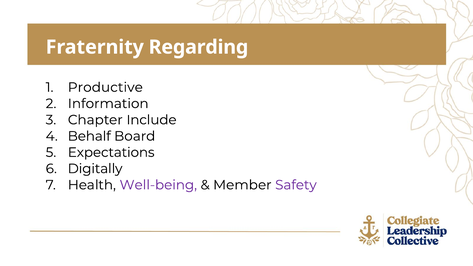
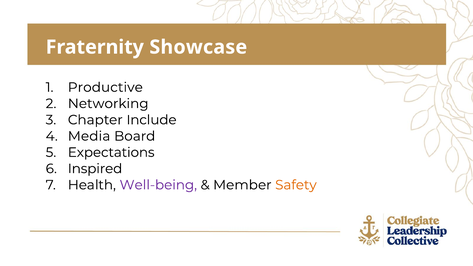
Regarding: Regarding -> Showcase
Information: Information -> Networking
Behalf: Behalf -> Media
Digitally: Digitally -> Inspired
Safety colour: purple -> orange
